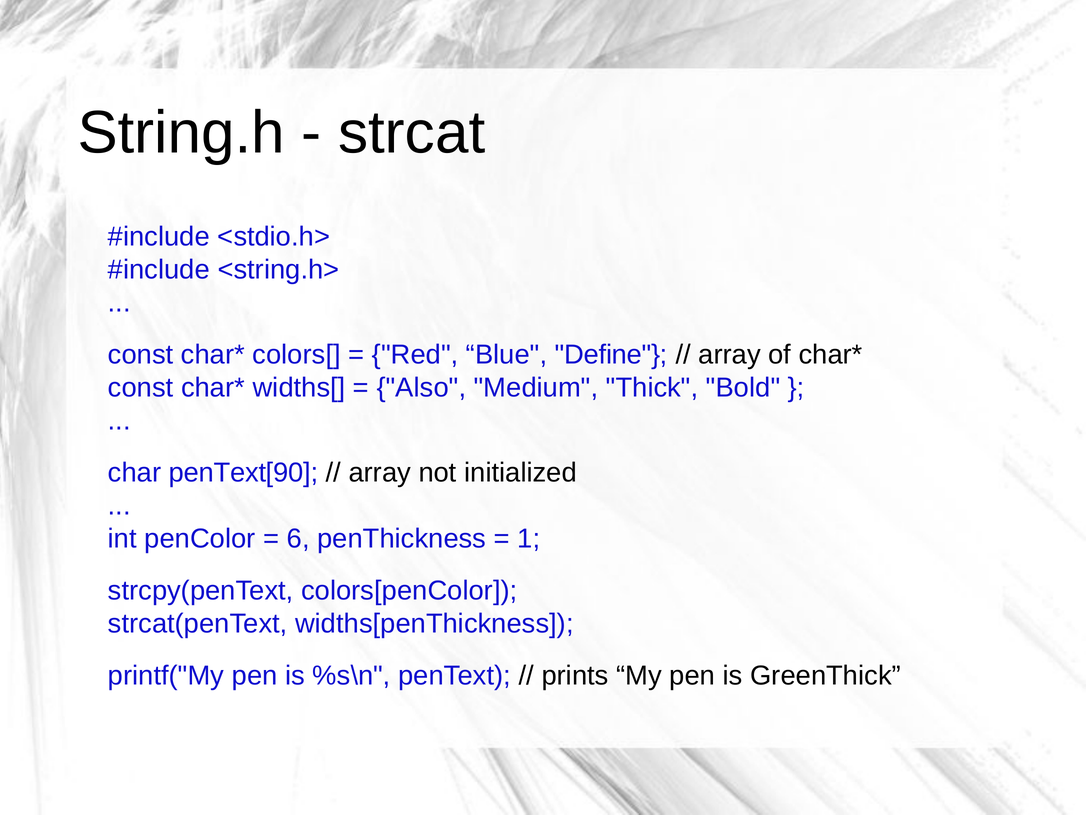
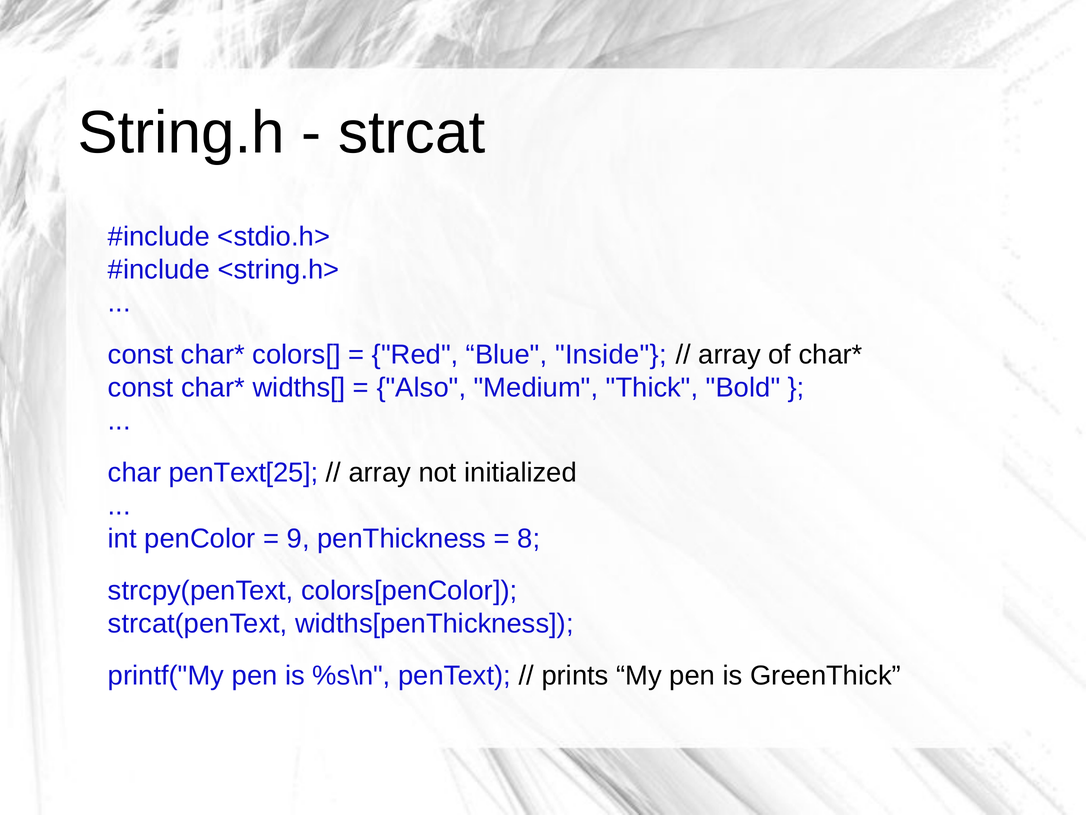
Define: Define -> Inside
penText[90: penText[90 -> penText[25
6: 6 -> 9
1: 1 -> 8
